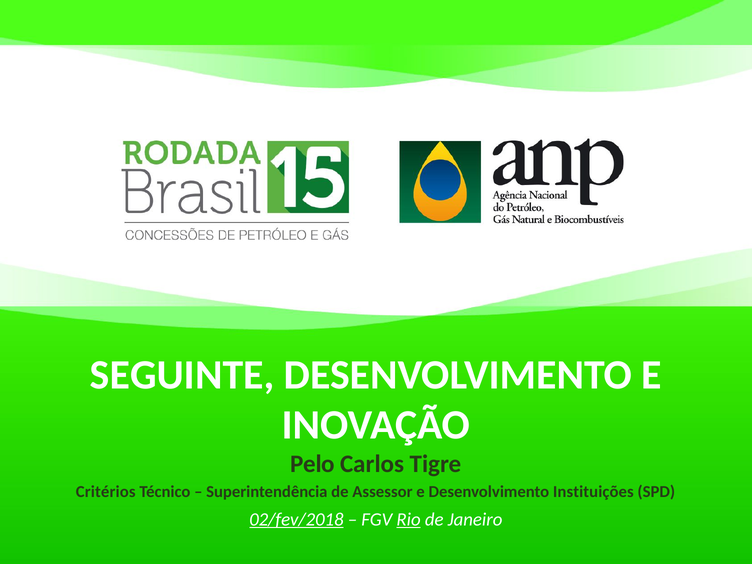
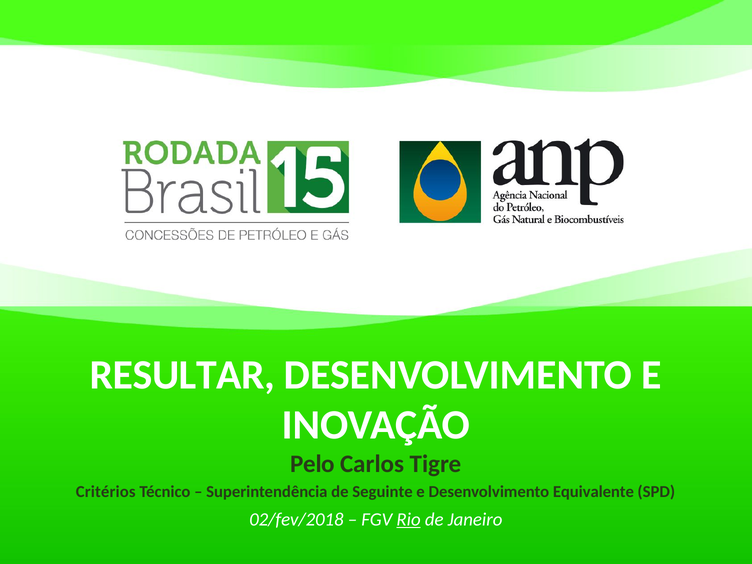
SEGUINTE: SEGUINTE -> RESULTAR
Assessor: Assessor -> Seguinte
Instituições: Instituições -> Equivalente
02/fev/2018 underline: present -> none
